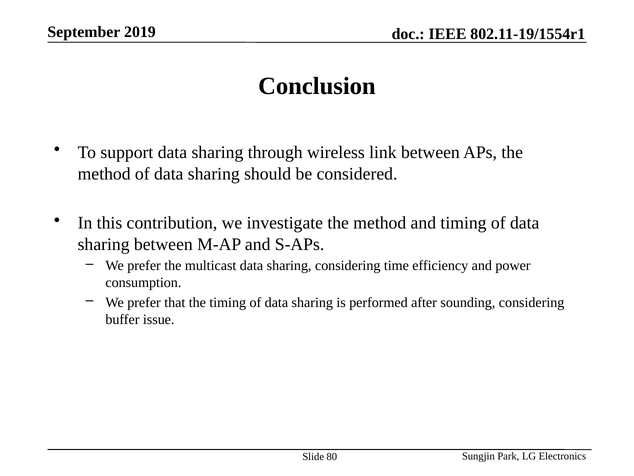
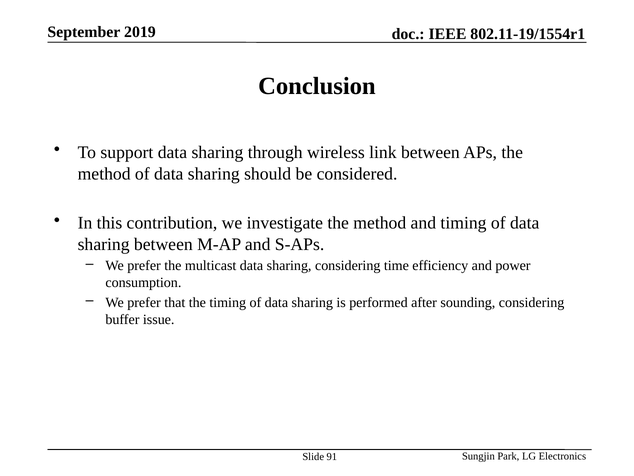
80: 80 -> 91
